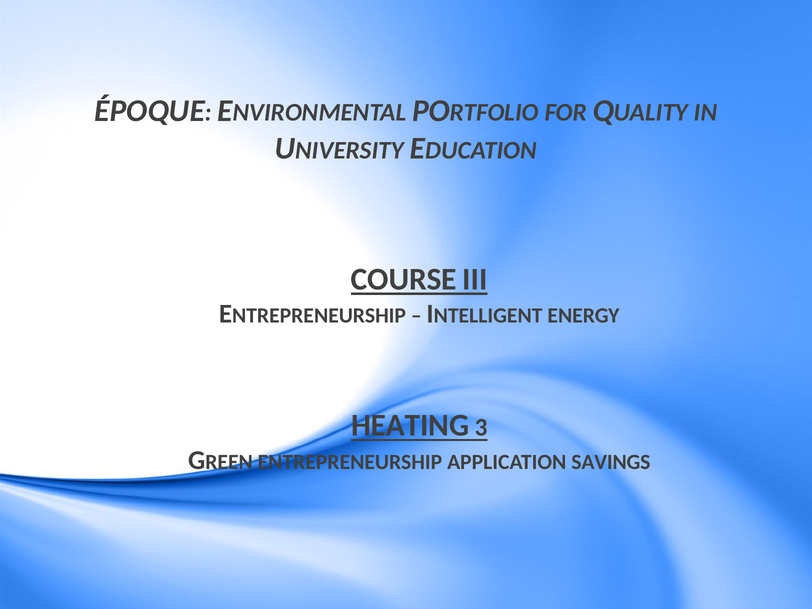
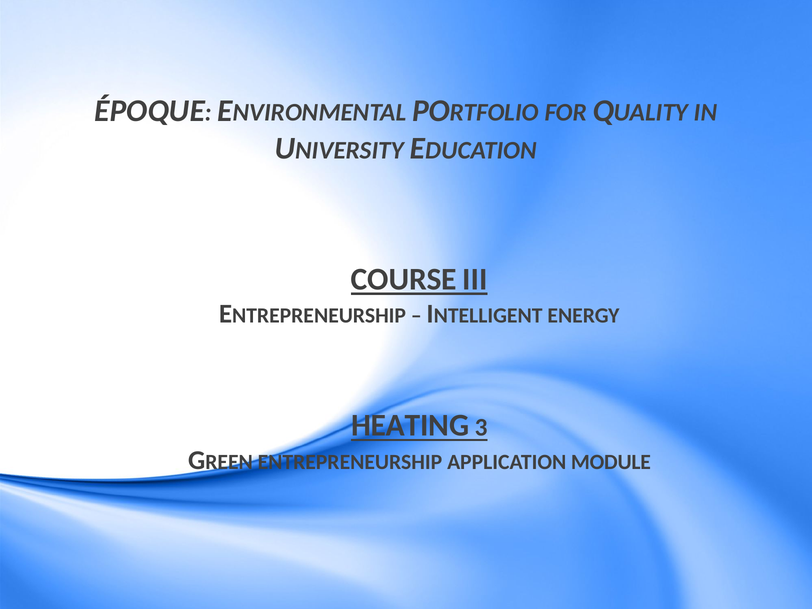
SAVINGS: SAVINGS -> MODULE
